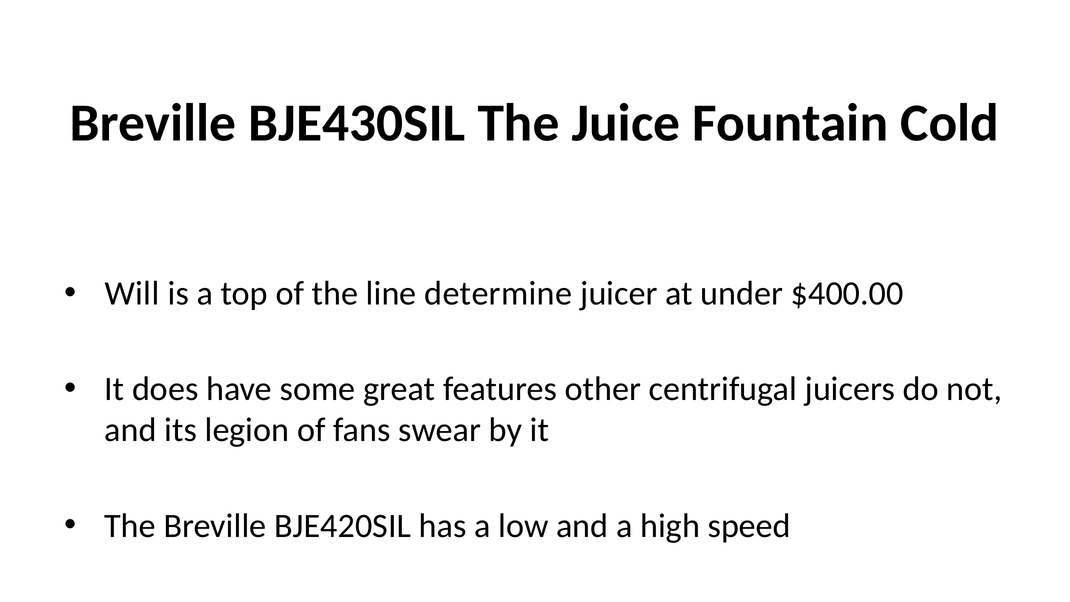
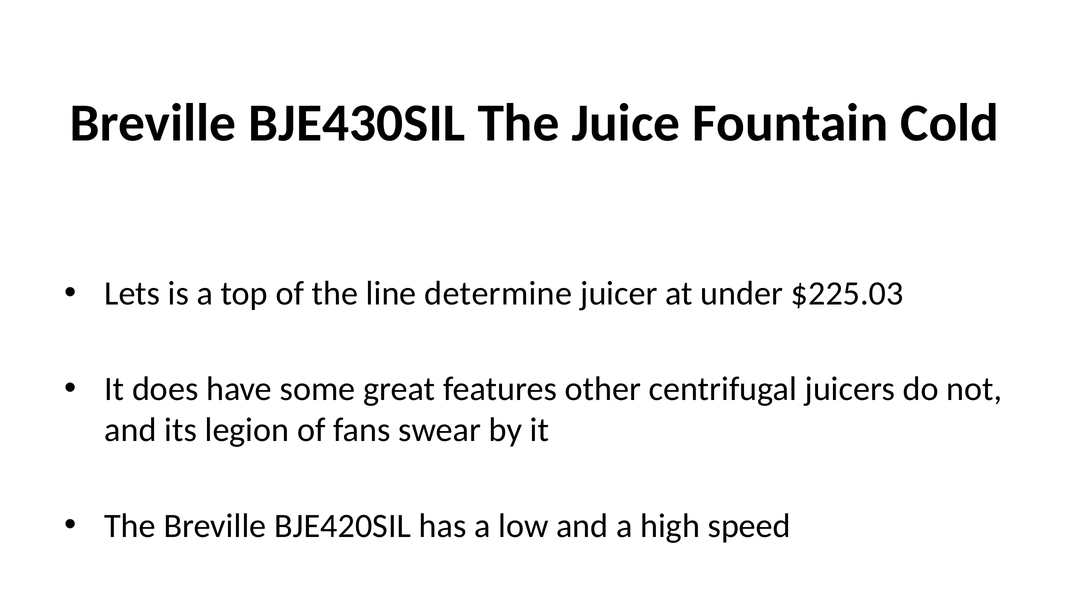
Will: Will -> Lets
$400.00: $400.00 -> $225.03
